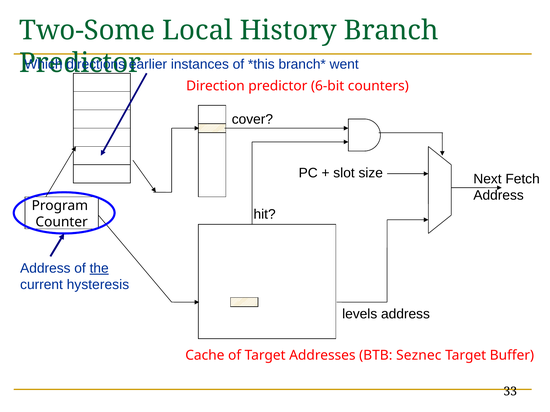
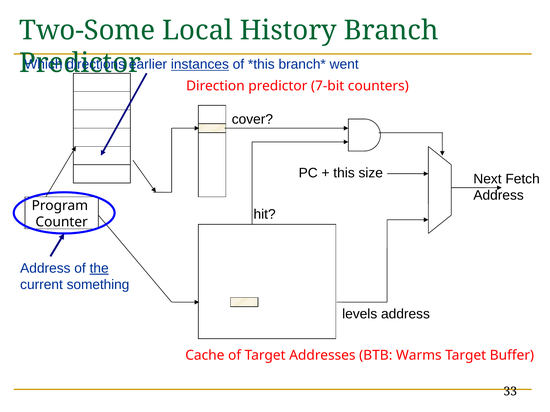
instances underline: none -> present
6-bit: 6-bit -> 7-bit
slot: slot -> this
hysteresis: hysteresis -> something
Seznec: Seznec -> Warms
